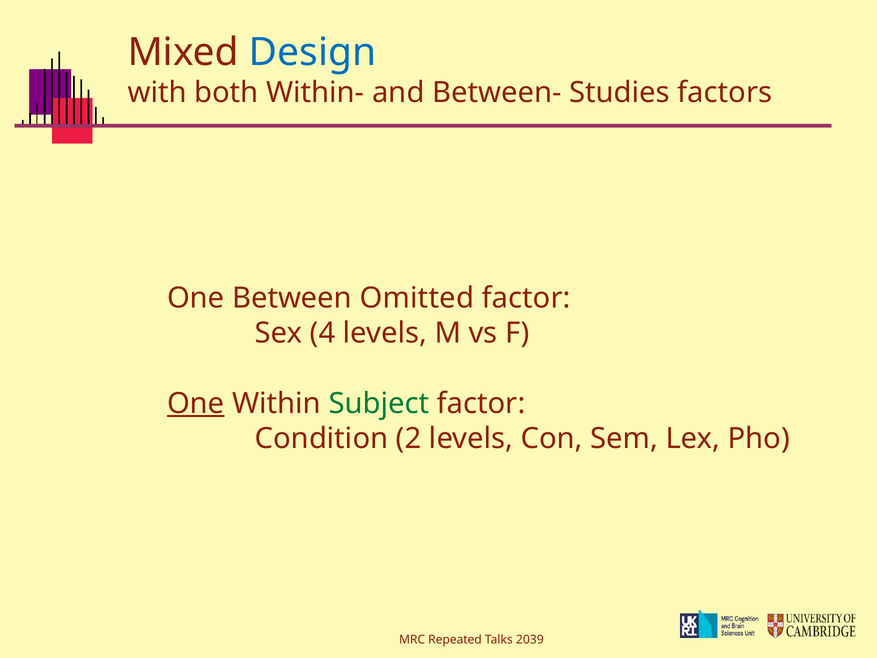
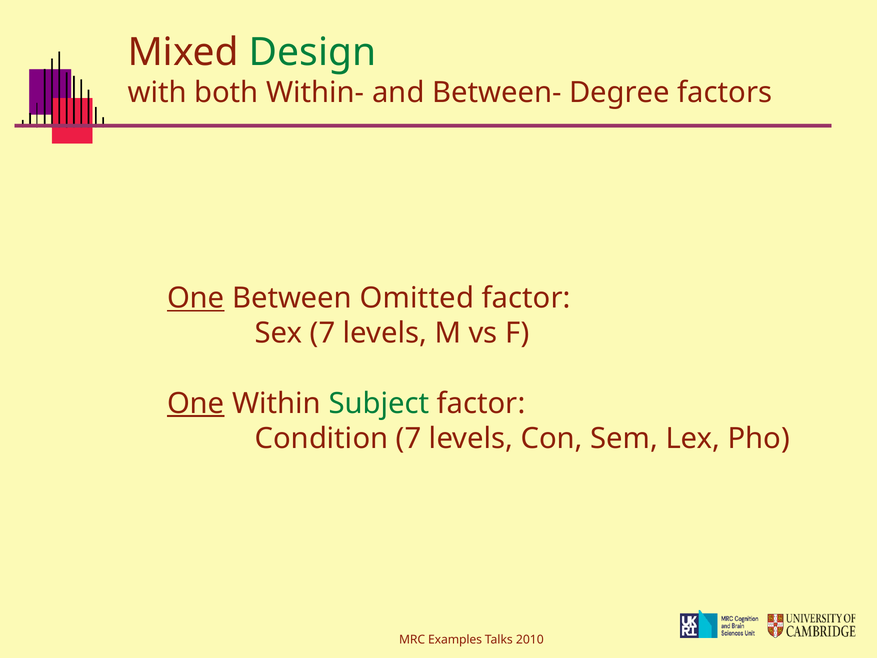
Design colour: blue -> green
Studies: Studies -> Degree
One at (196, 298) underline: none -> present
Sex 4: 4 -> 7
Condition 2: 2 -> 7
Repeated: Repeated -> Examples
2039: 2039 -> 2010
